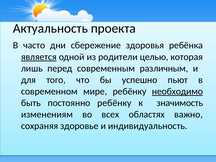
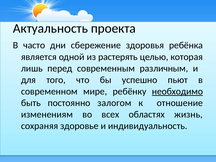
является underline: present -> none
родители: родители -> растерять
постоянно ребёнку: ребёнку -> залогом
значимость: значимость -> отношение
важно: важно -> жизнь
